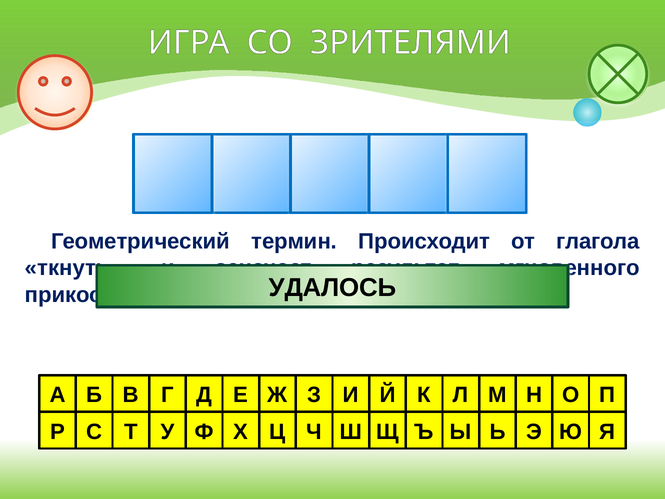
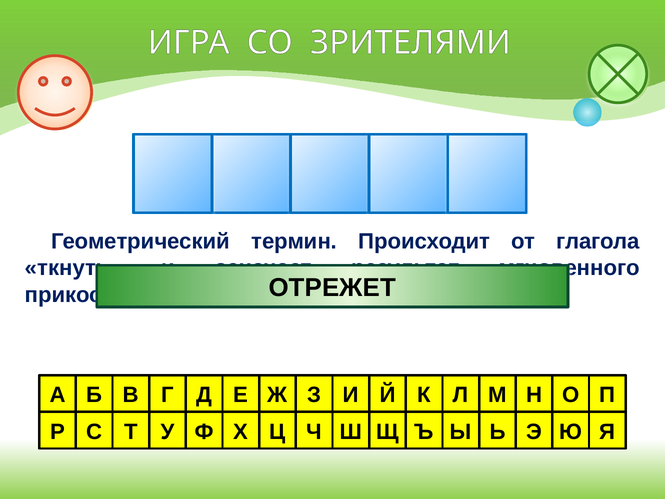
УДАЛОСЬ: УДАЛОСЬ -> ОТРЕЖЕТ
